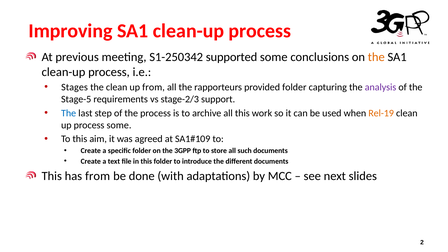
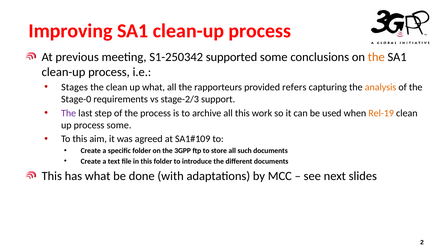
up from: from -> what
provided folder: folder -> refers
analysis colour: purple -> orange
Stage-5: Stage-5 -> Stage-0
The at (69, 113) colour: blue -> purple
has from: from -> what
